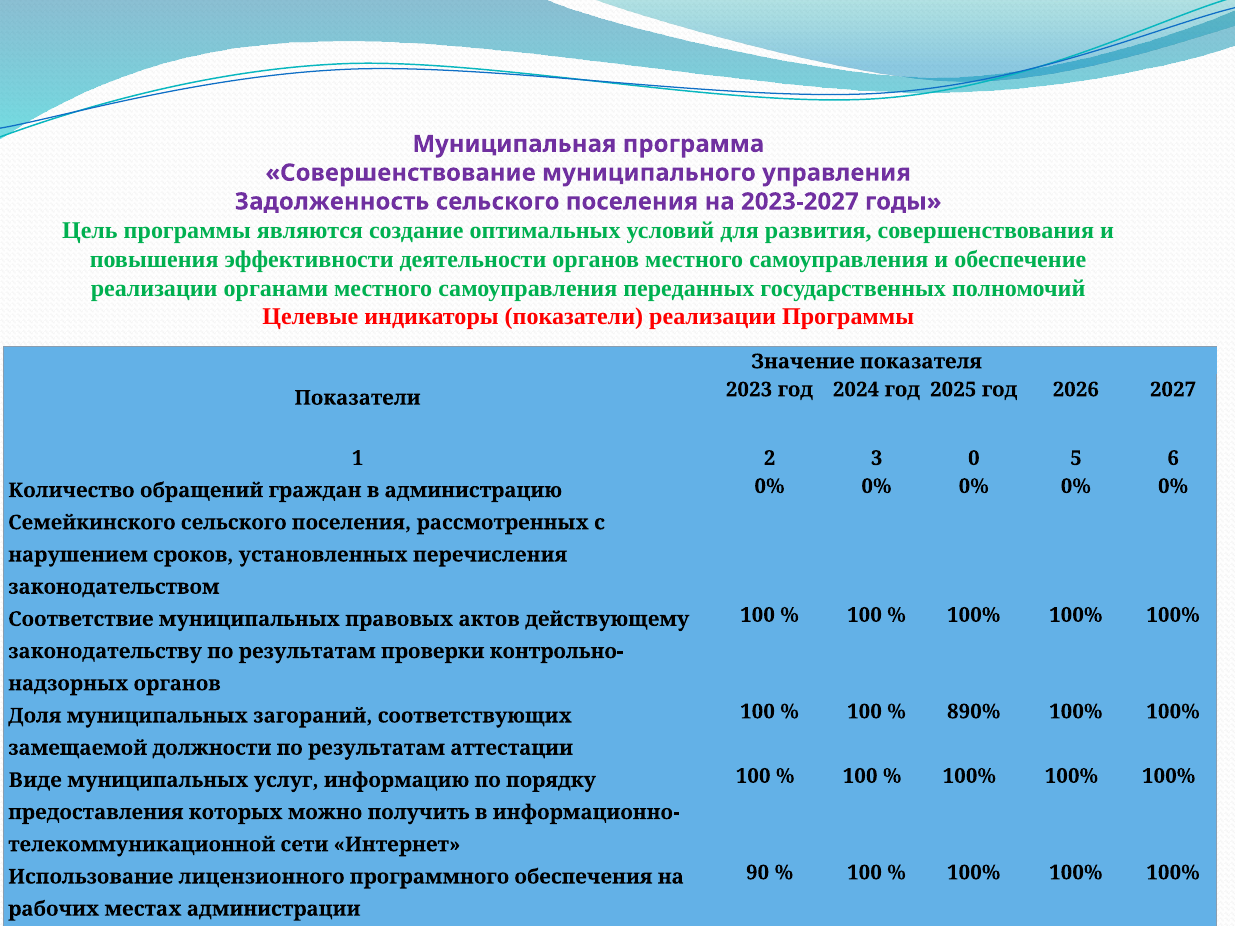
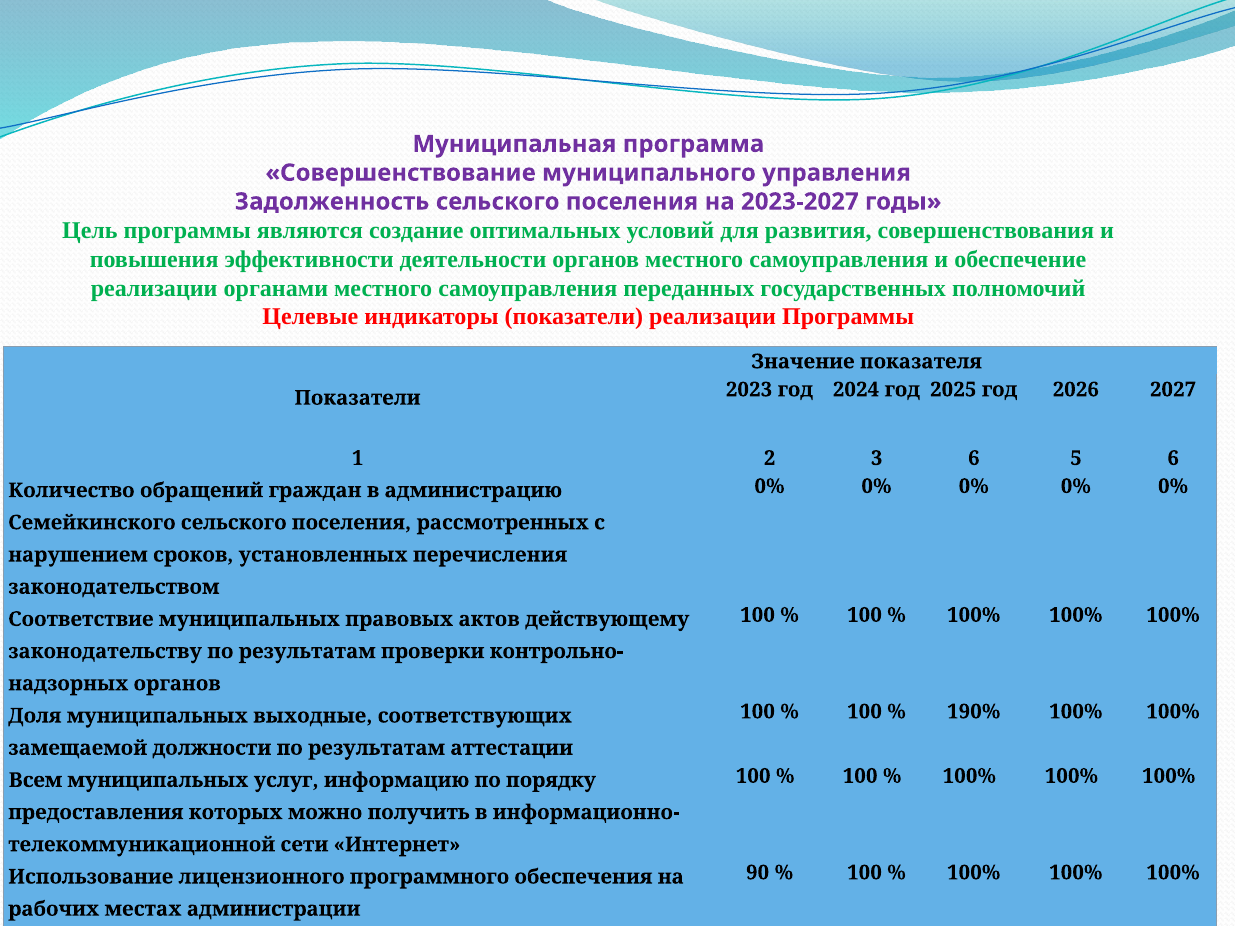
3 0: 0 -> 6
890%: 890% -> 190%
загораний: загораний -> выходные
Виде: Виде -> Всем
